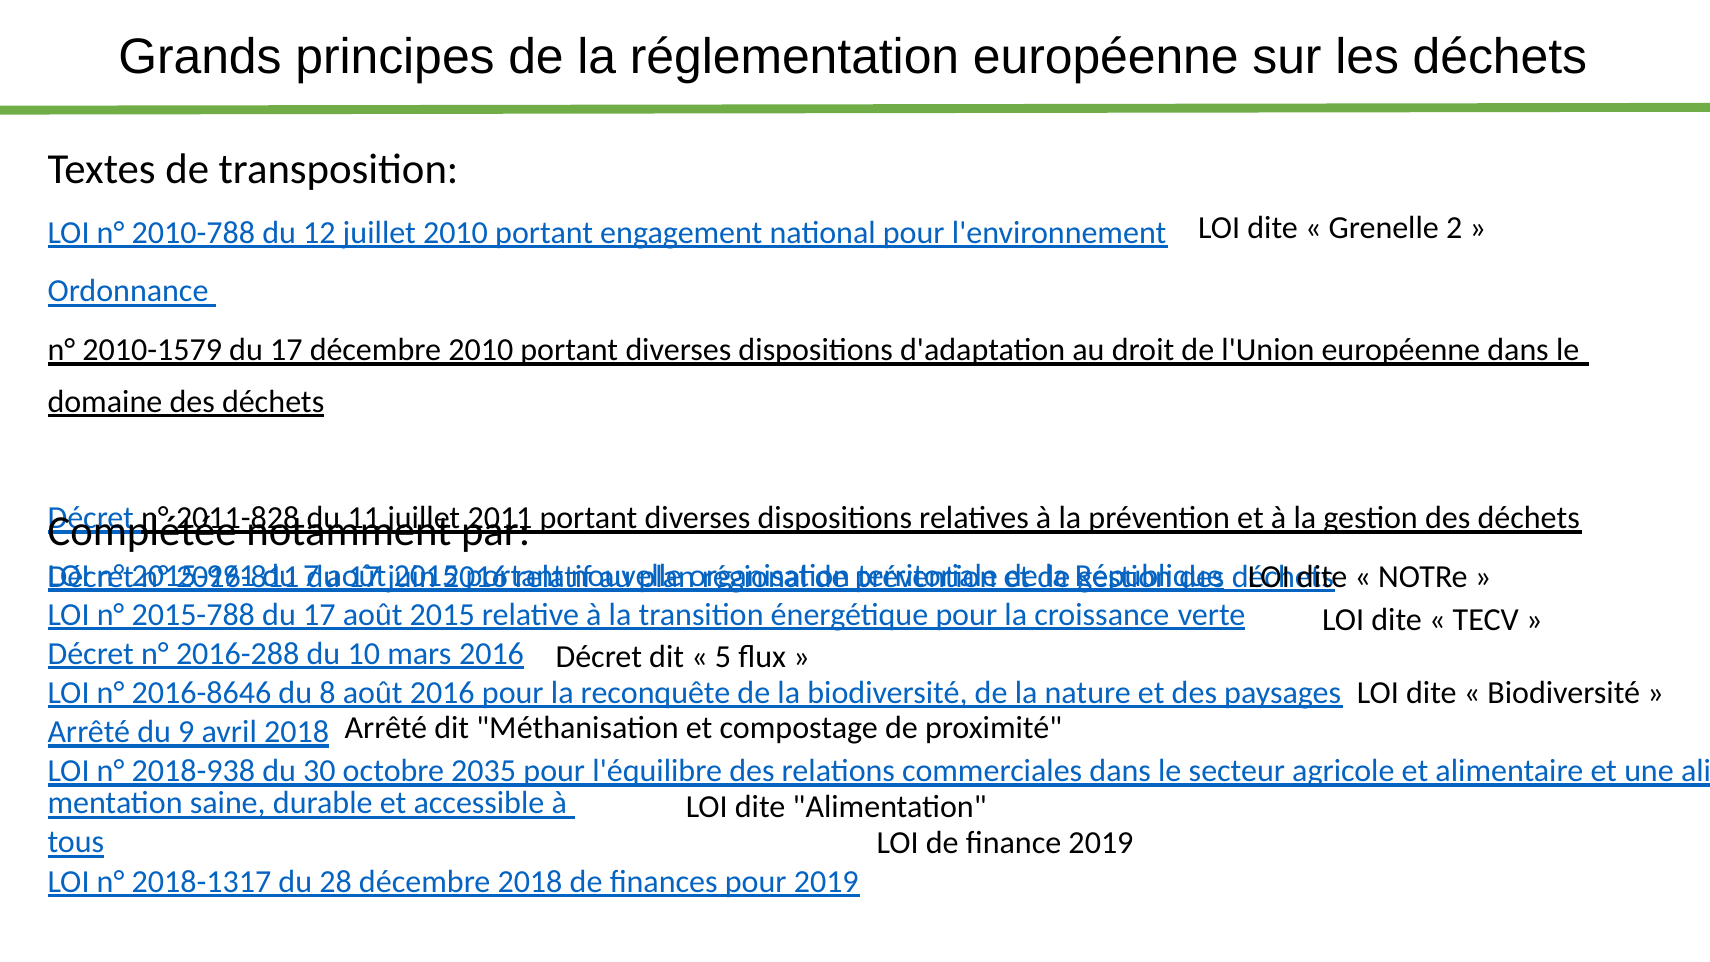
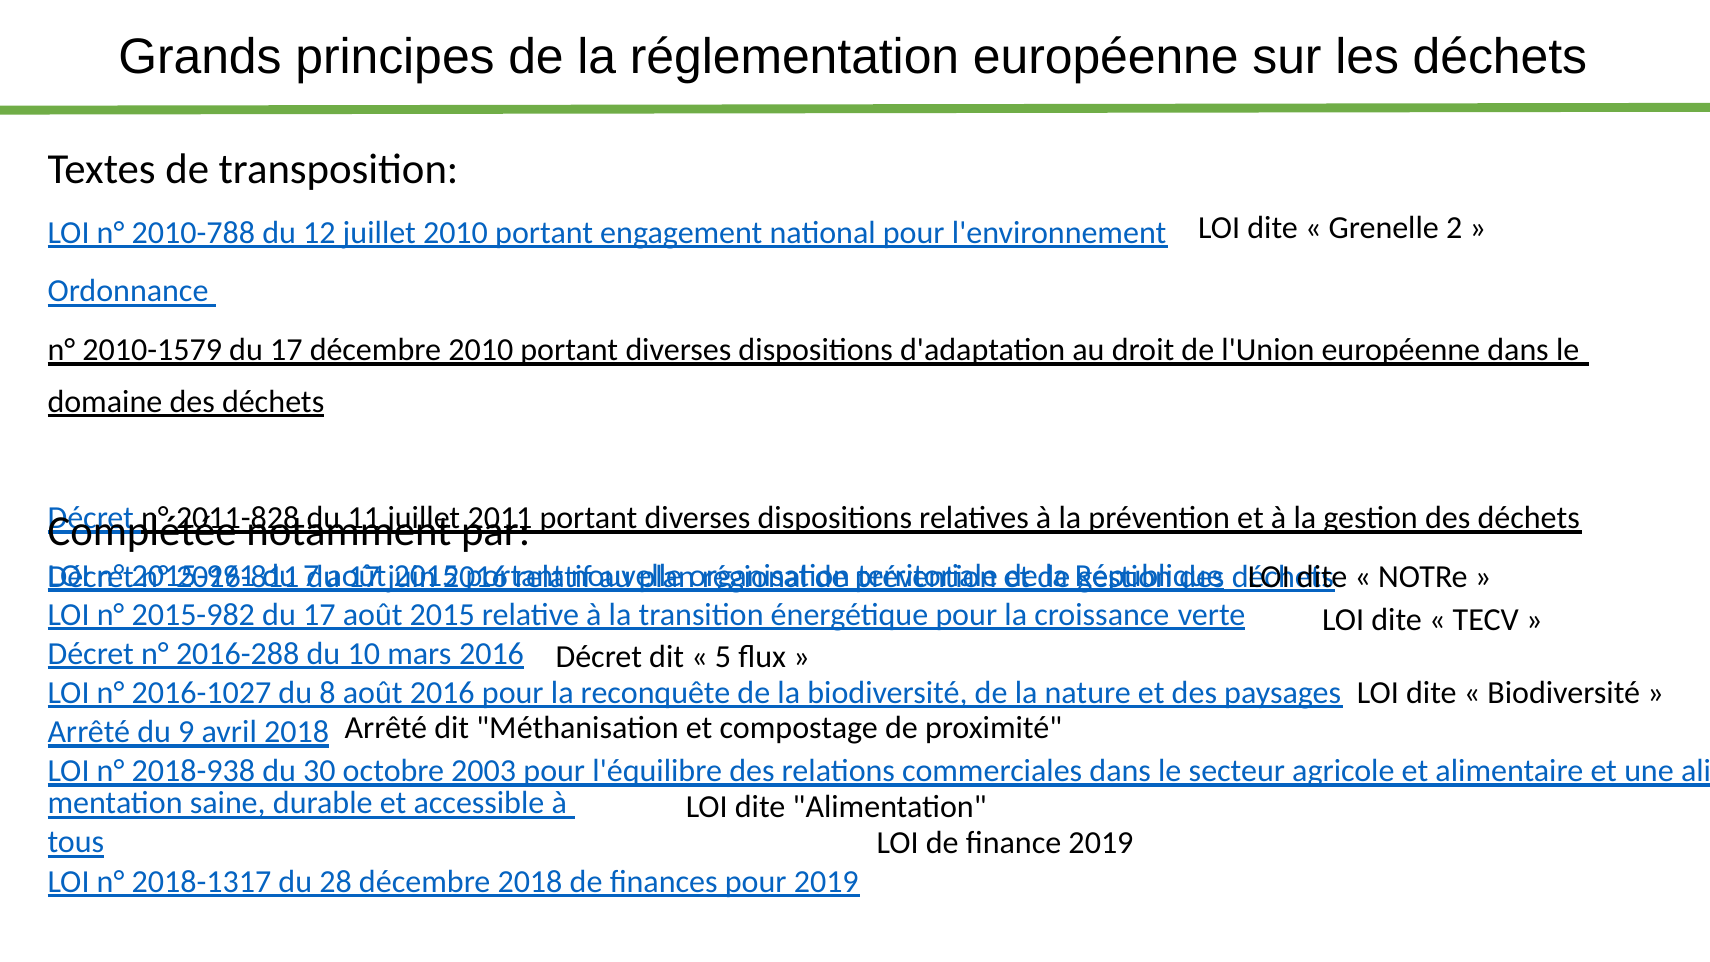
2015-788: 2015-788 -> 2015-982
2016-8646: 2016-8646 -> 2016-1027
2035: 2035 -> 2003
